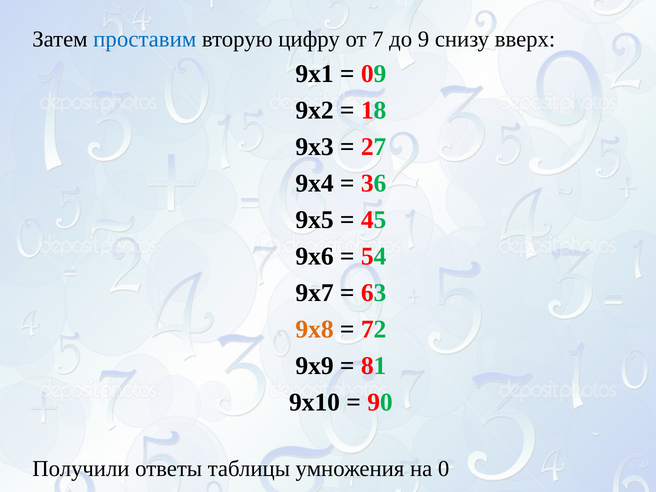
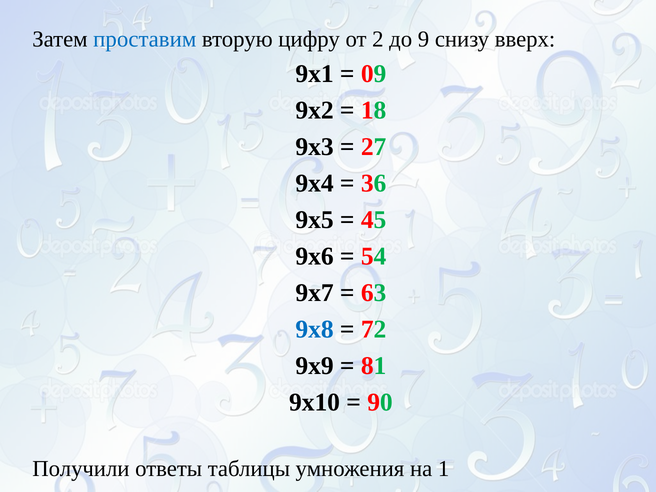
7: 7 -> 2
9x8 colour: orange -> blue
0: 0 -> 1
